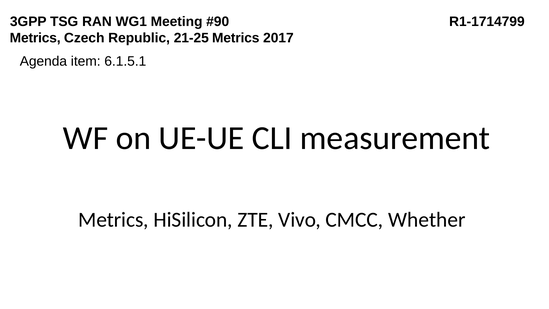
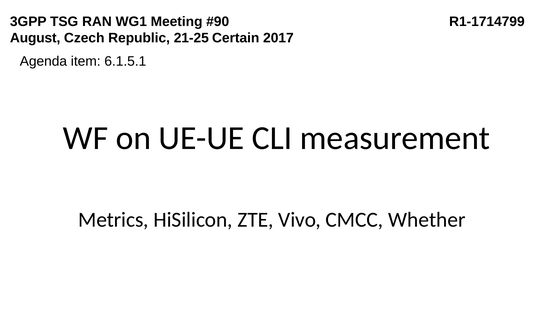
Metrics at (35, 38): Metrics -> August
21-25 Metrics: Metrics -> Certain
